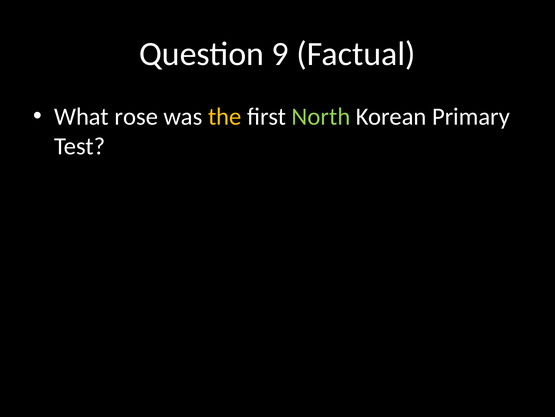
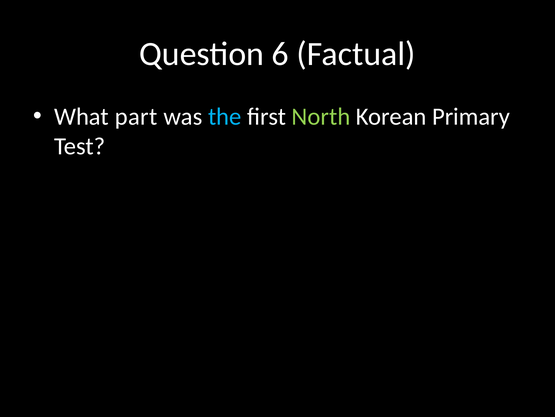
9: 9 -> 6
rose: rose -> part
the colour: yellow -> light blue
